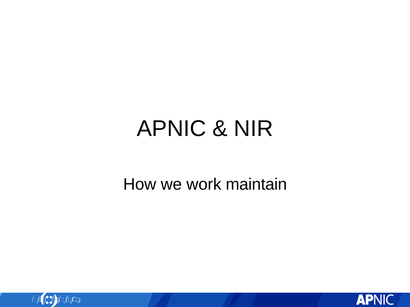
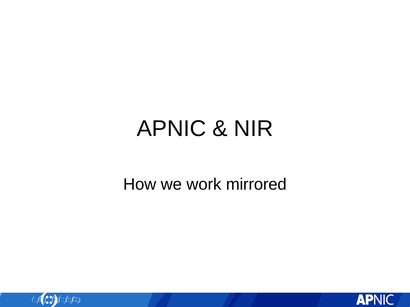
maintain: maintain -> mirrored
